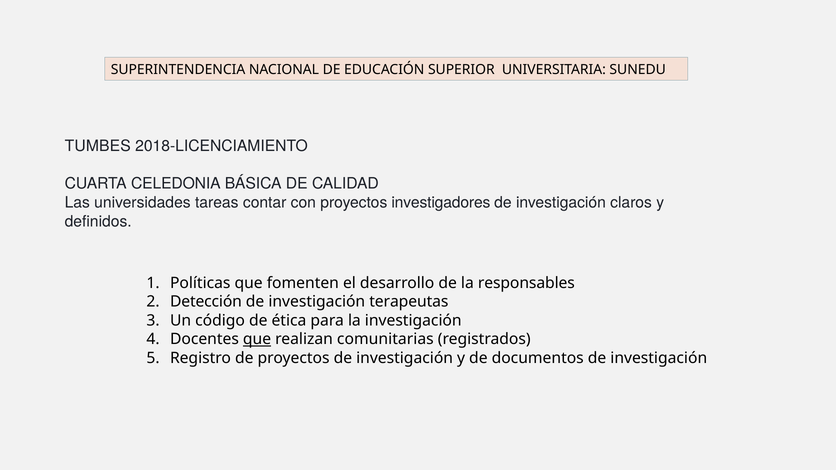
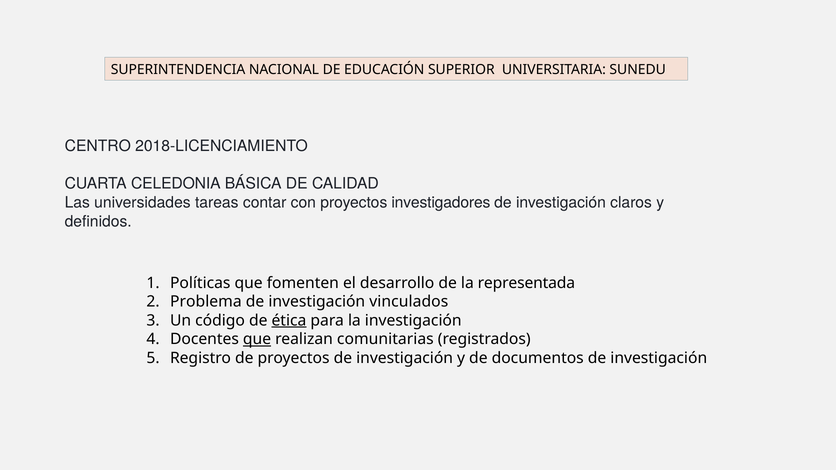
TUMBES: TUMBES -> CENTRO
responsables: responsables -> representada
Detección: Detección -> Problema
terapeutas: terapeutas -> vinculados
ética underline: none -> present
